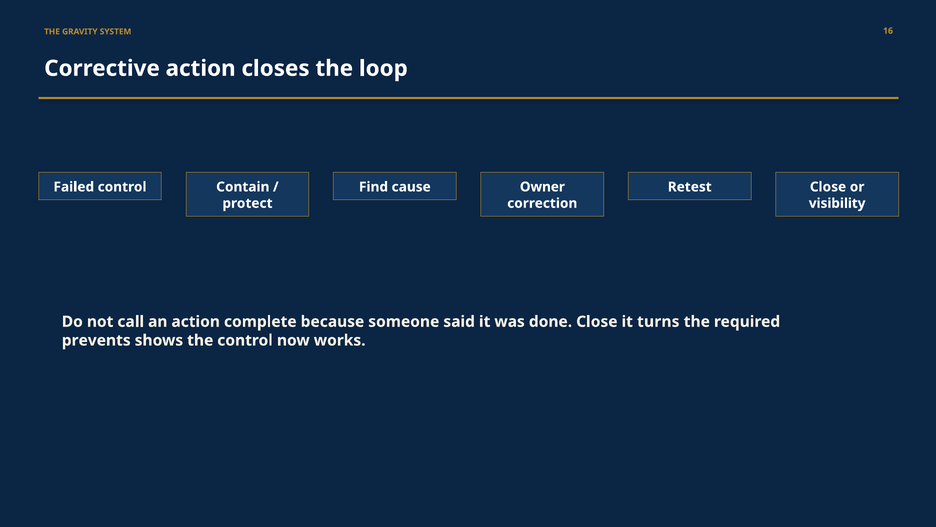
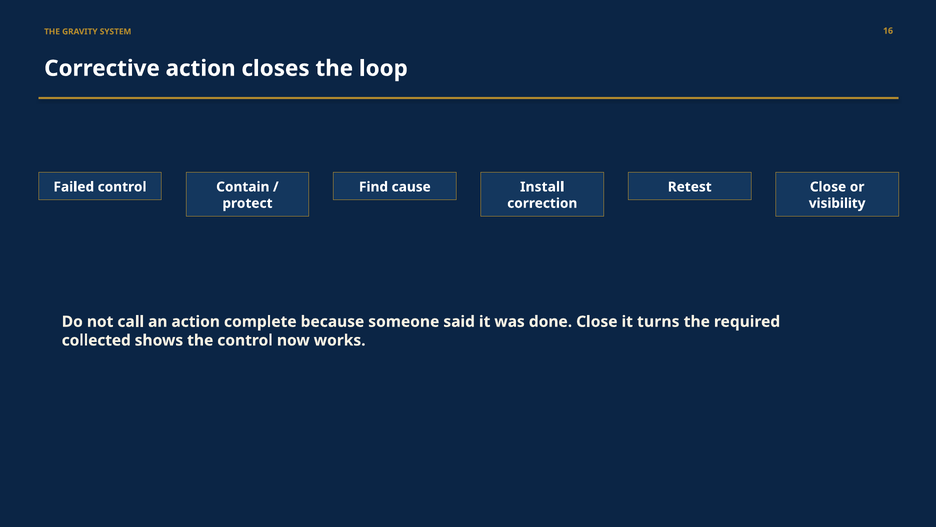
Owner: Owner -> Install
prevents: prevents -> collected
